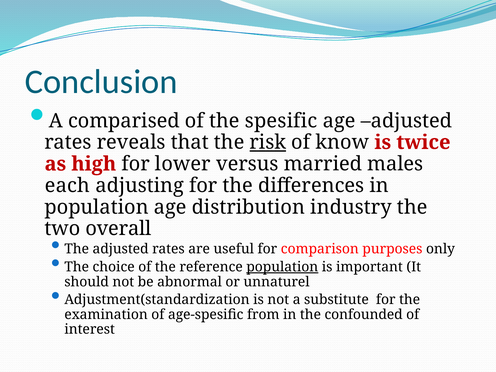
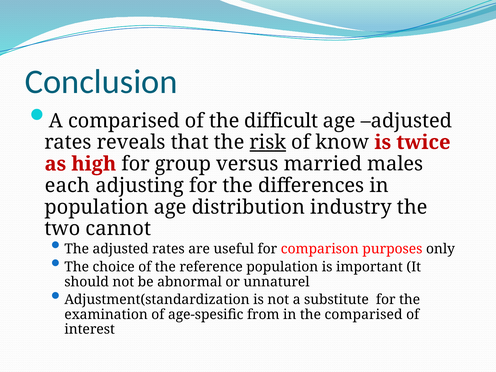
spesific: spesific -> difficult
lower: lower -> group
overall: overall -> cannot
population at (282, 267) underline: present -> none
the confounded: confounded -> comparised
